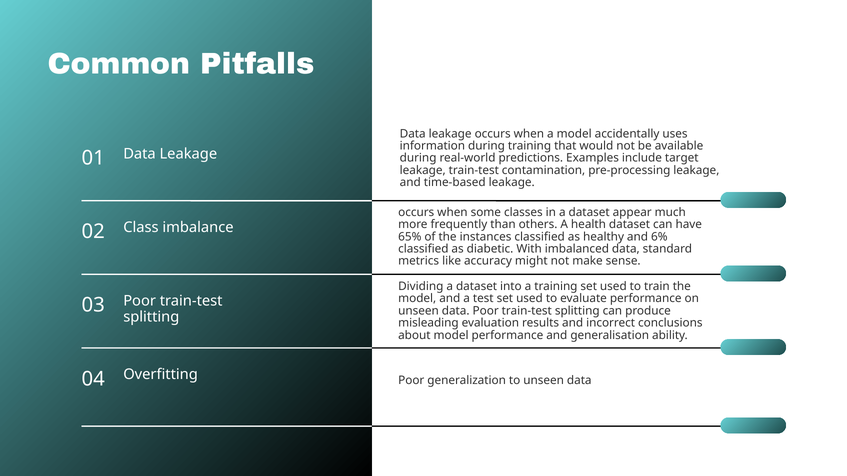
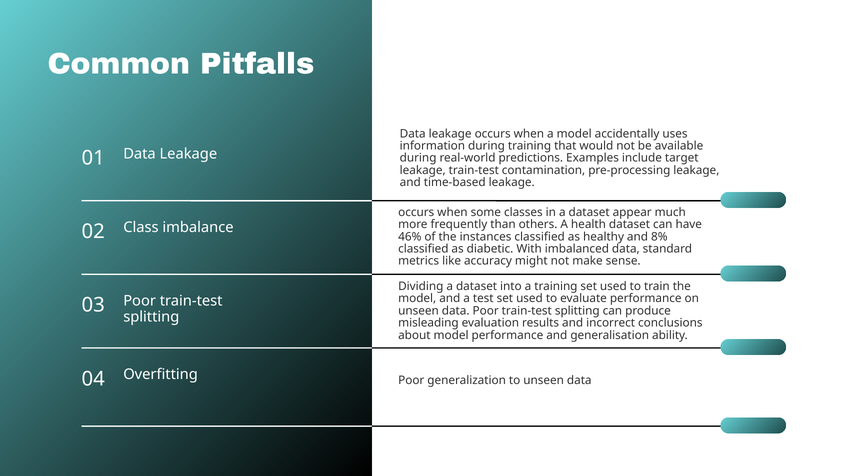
65%: 65% -> 46%
6%: 6% -> 8%
